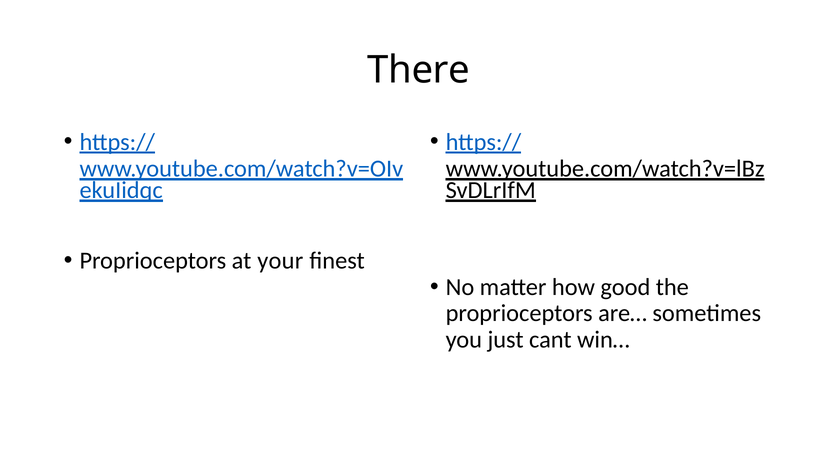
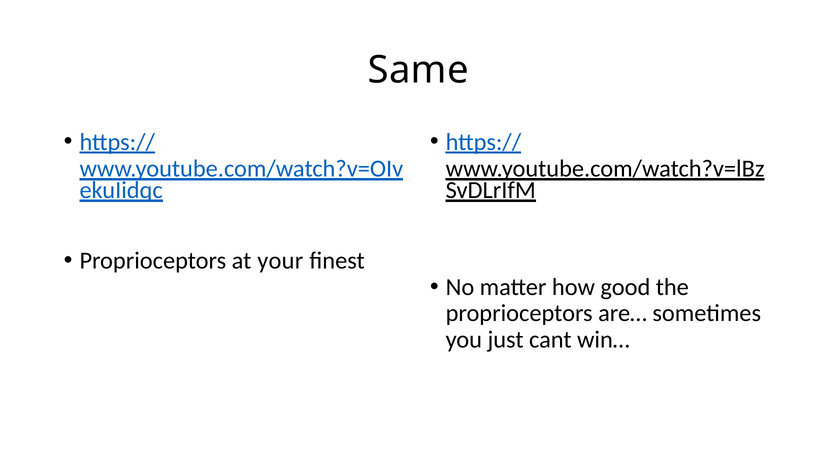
There: There -> Same
